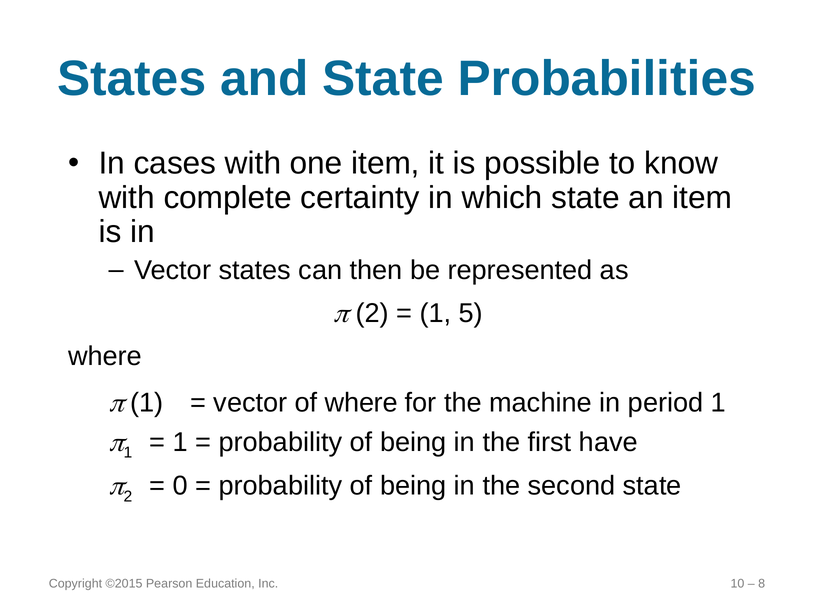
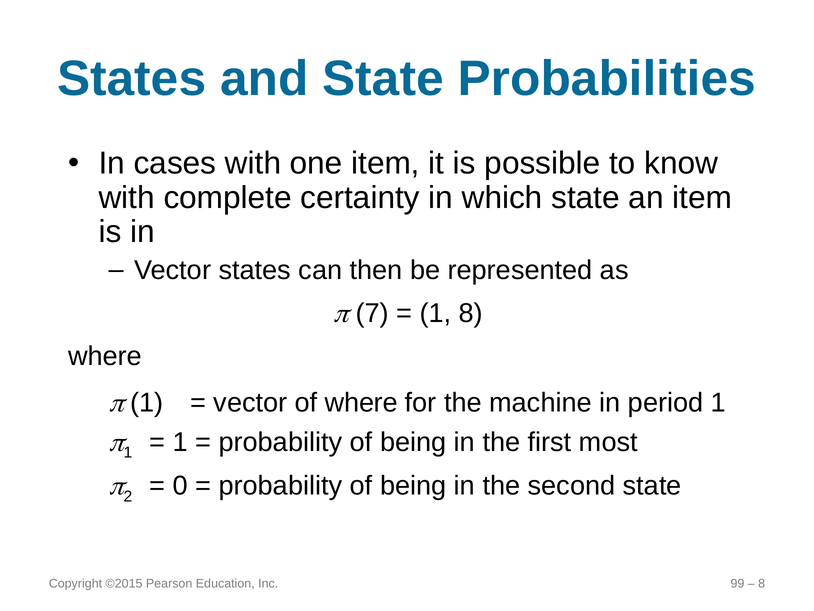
2 at (372, 313): 2 -> 7
1 5: 5 -> 8
have: have -> most
10: 10 -> 99
